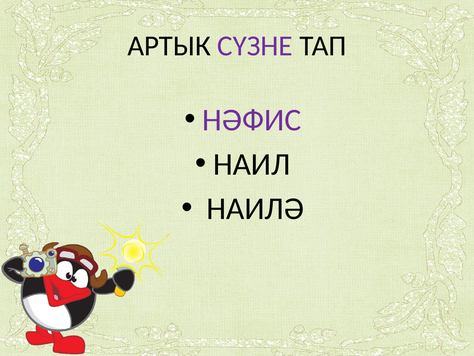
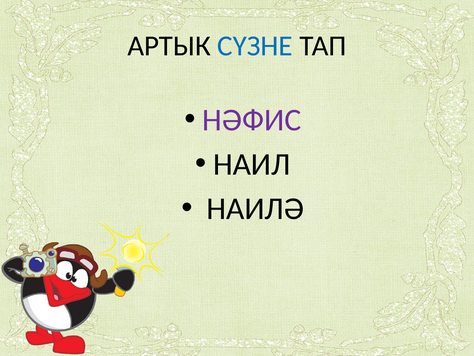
СҮЗНЕ colour: purple -> blue
